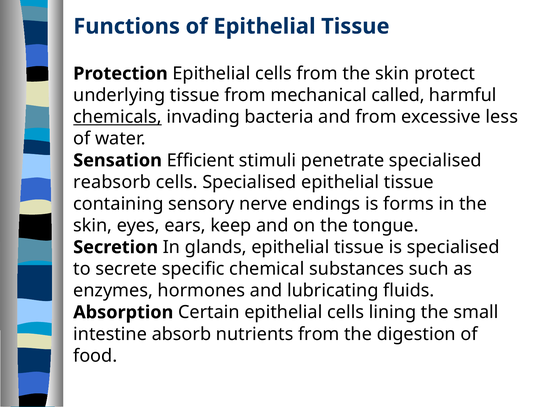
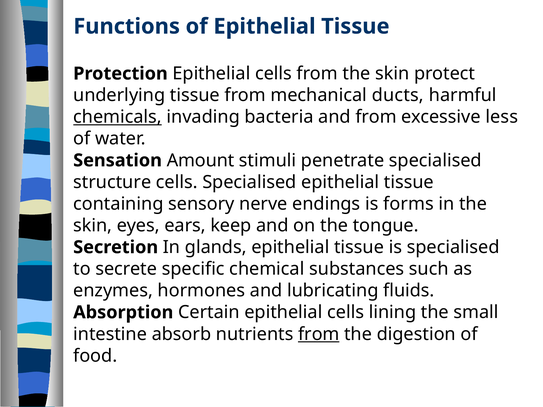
called: called -> ducts
Efficient: Efficient -> Amount
reabsorb: reabsorb -> structure
from at (319, 334) underline: none -> present
